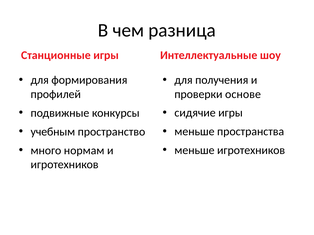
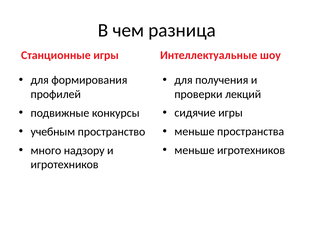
основе: основе -> лекций
нормам: нормам -> надзору
